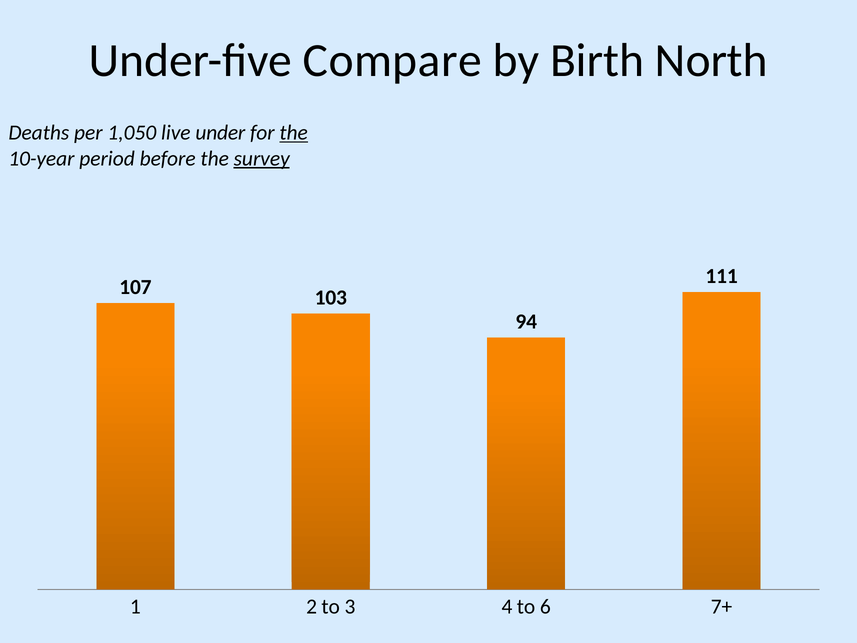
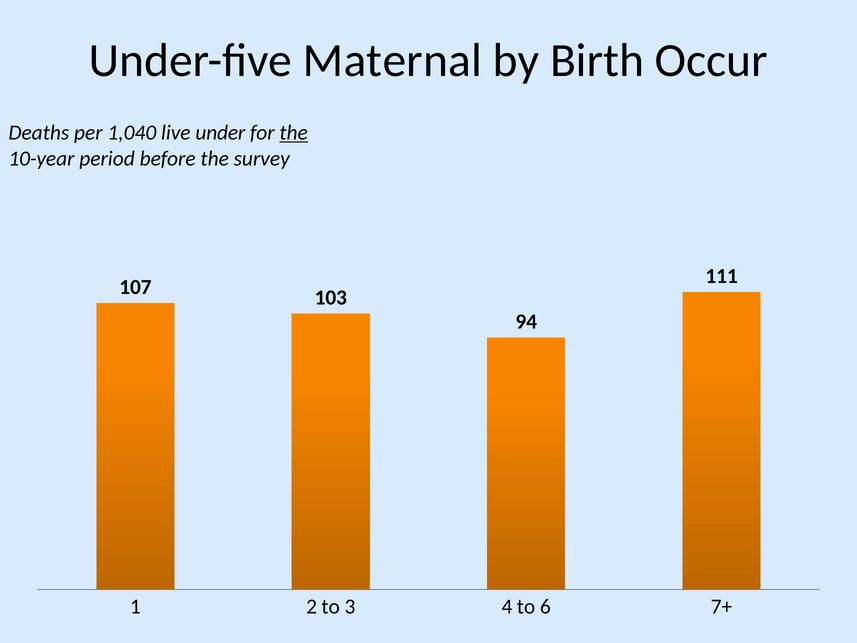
Compare: Compare -> Maternal
North: North -> Occur
1,050: 1,050 -> 1,040
survey underline: present -> none
